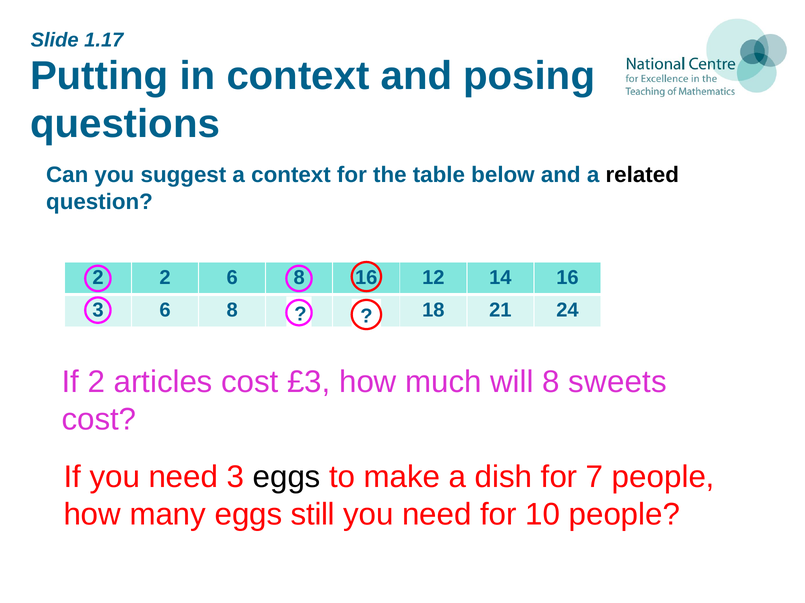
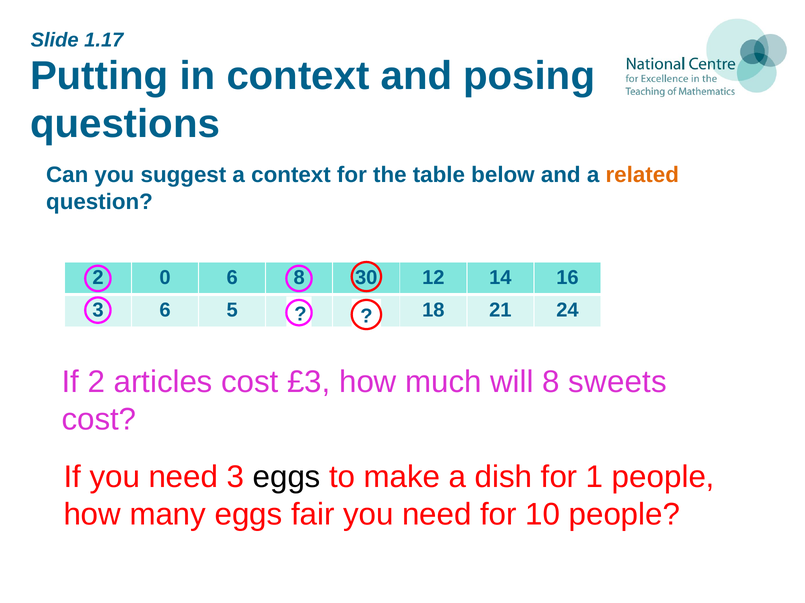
related colour: black -> orange
2 2: 2 -> 0
8 16: 16 -> 30
3 6 8: 8 -> 5
7: 7 -> 1
still: still -> fair
